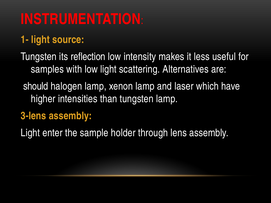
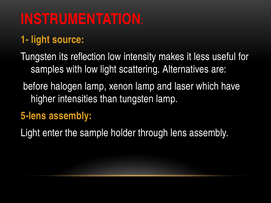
should: should -> before
3-lens: 3-lens -> 5-lens
